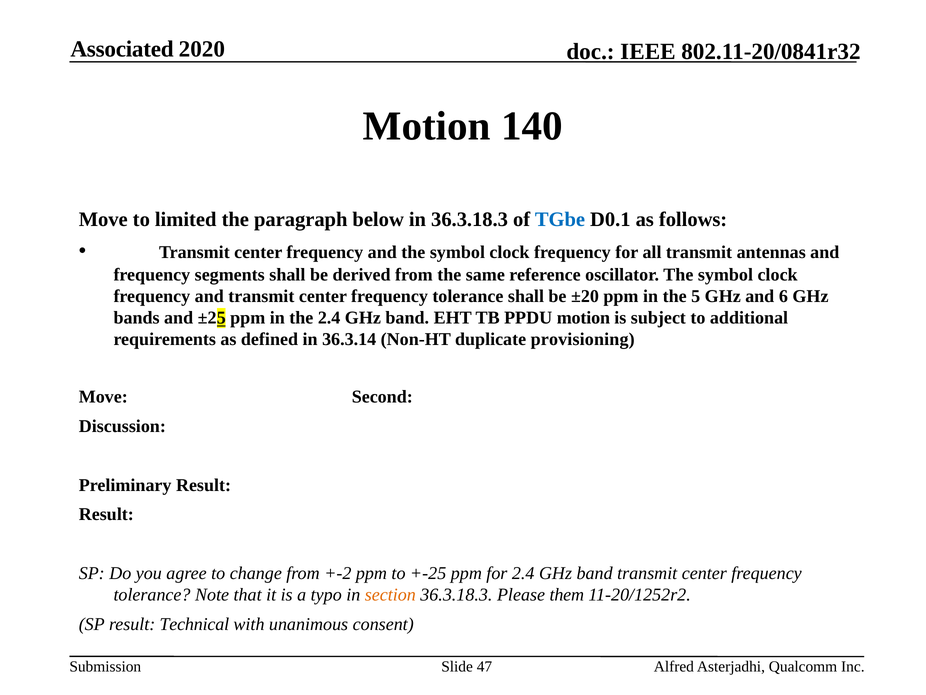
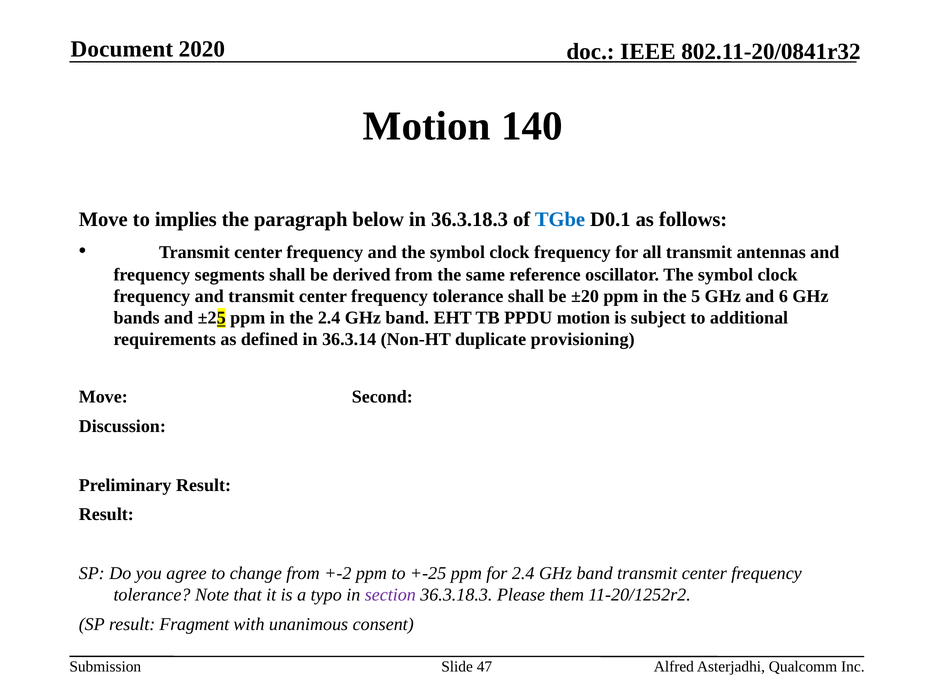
Associated: Associated -> Document
limited: limited -> implies
section colour: orange -> purple
Technical: Technical -> Fragment
